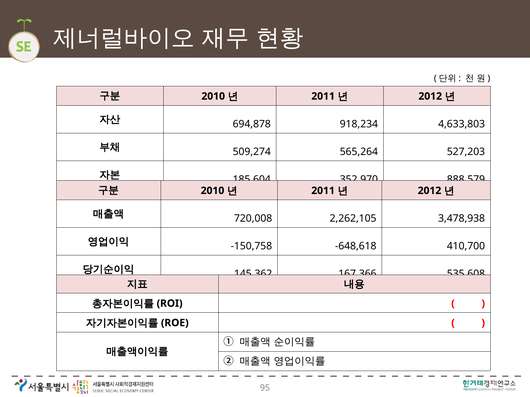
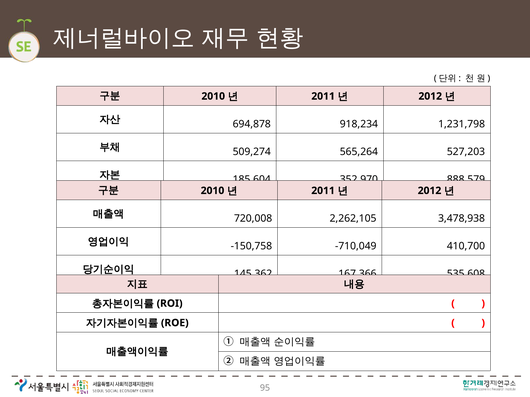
4,633,803: 4,633,803 -> 1,231,798
-648,618: -648,618 -> -710,049
